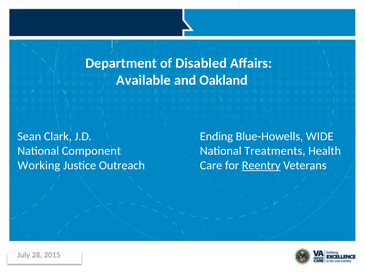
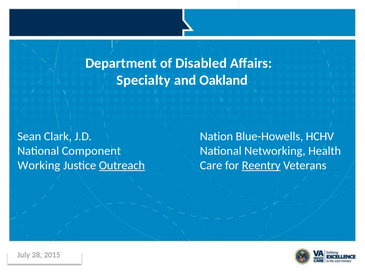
Available: Available -> Specialty
Ending: Ending -> Nation
WIDE: WIDE -> HCHV
Treatments: Treatments -> Networking
Outreach underline: none -> present
